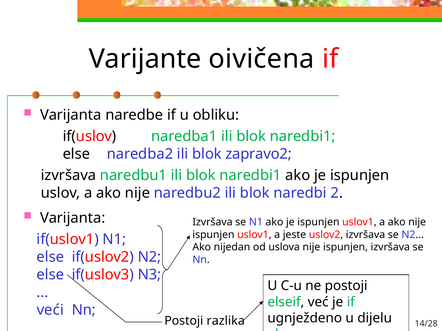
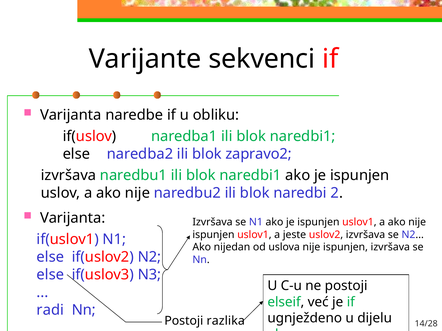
oivičena: oivičena -> sekvenci
veći: veći -> radi
